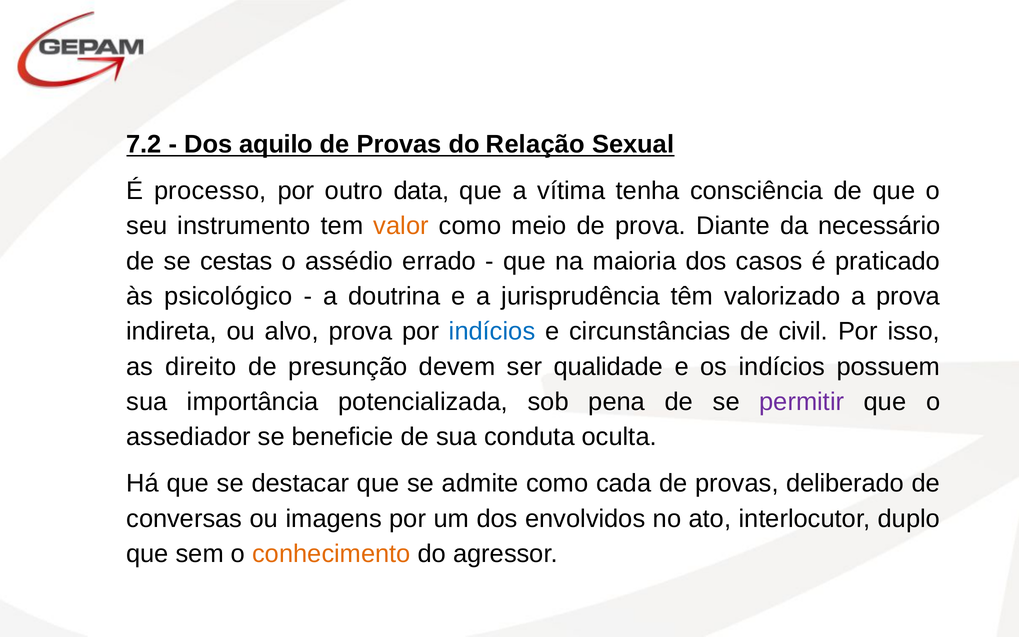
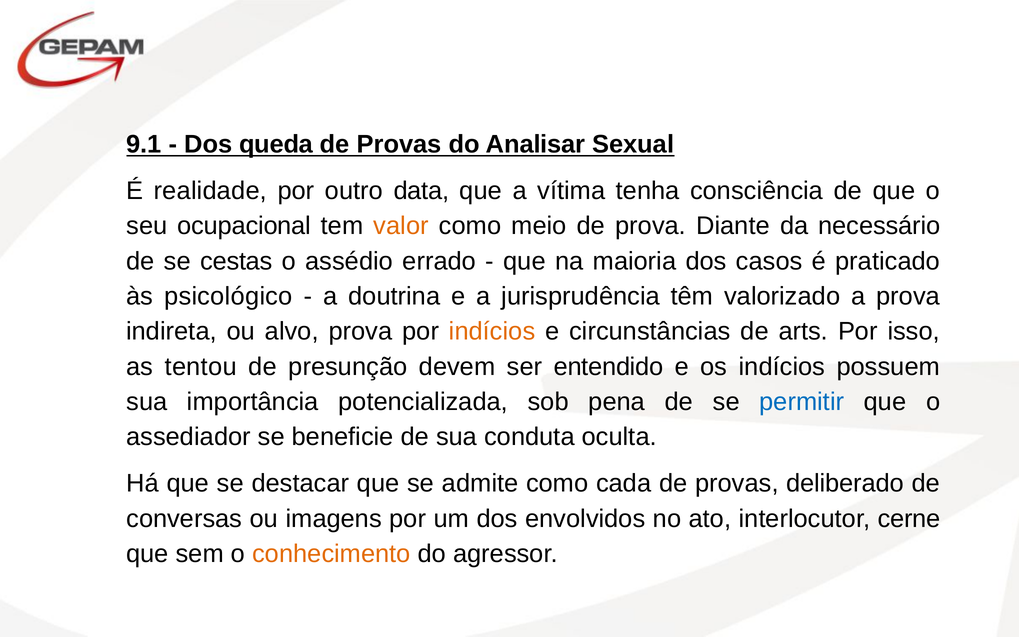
7.2: 7.2 -> 9.1
aquilo: aquilo -> queda
Relação: Relação -> Analisar
processo: processo -> realidade
instrumento: instrumento -> ocupacional
indícios at (492, 331) colour: blue -> orange
civil: civil -> arts
direito: direito -> tentou
qualidade: qualidade -> entendido
permitir colour: purple -> blue
duplo: duplo -> cerne
